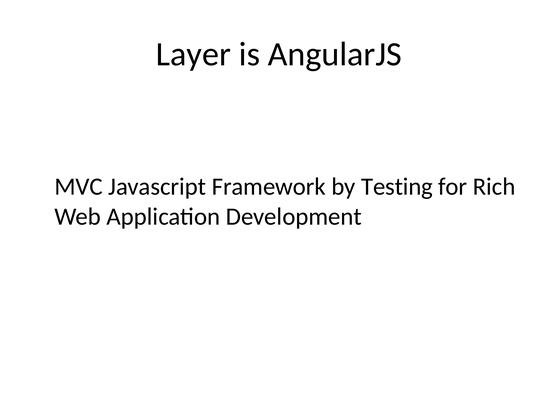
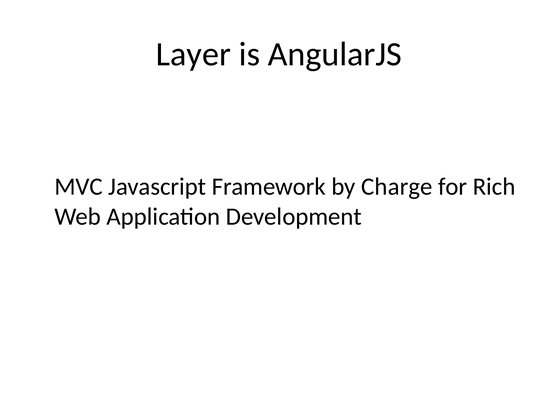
Testing: Testing -> Charge
